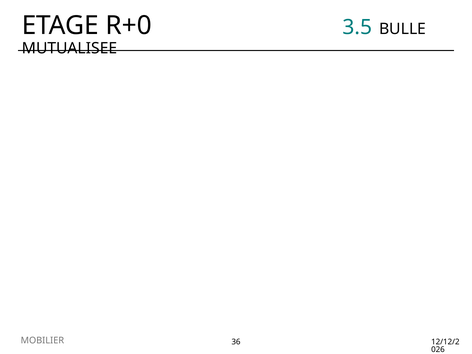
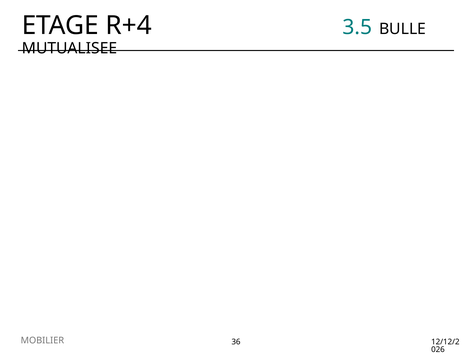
R+0: R+0 -> R+4
